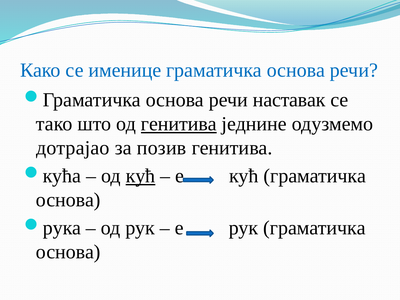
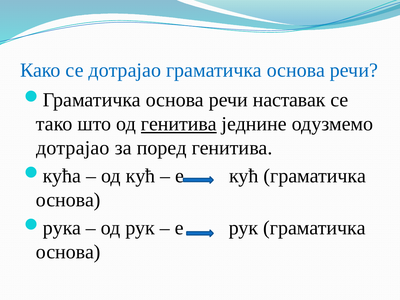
се именице: именице -> дотрајао
позив: позив -> поред
кућ at (141, 176) underline: present -> none
